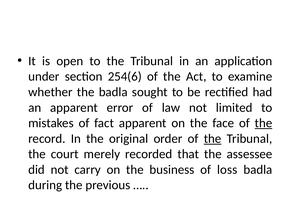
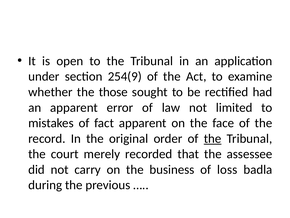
254(6: 254(6 -> 254(9
the badla: badla -> those
the at (263, 123) underline: present -> none
